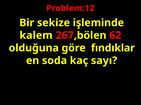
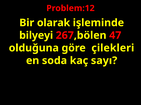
sekize: sekize -> olarak
kalem: kalem -> bilyeyi
62: 62 -> 47
fındıklar: fındıklar -> çilekleri
